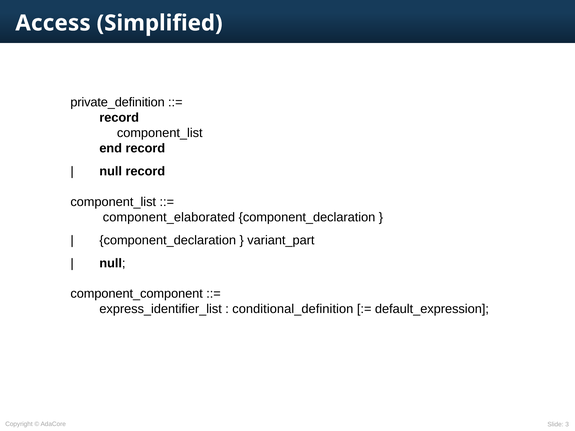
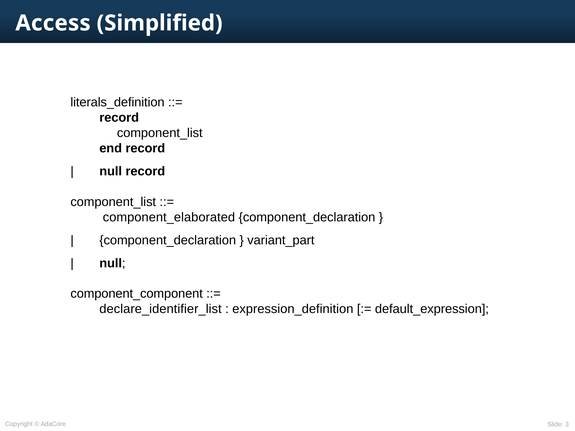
private_definition: private_definition -> literals_definition
express_identifier_list: express_identifier_list -> declare_identifier_list
conditional_definition: conditional_definition -> expression_definition
